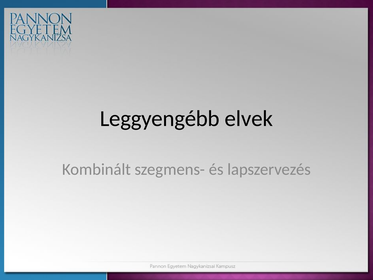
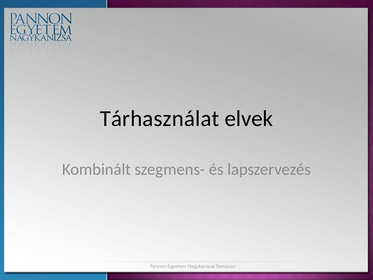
Leggyengébb: Leggyengébb -> Tárhasználat
